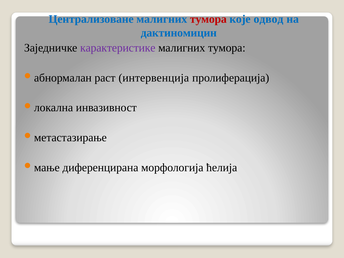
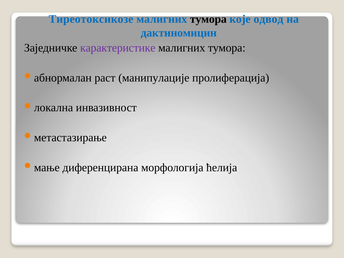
Централизоване: Централизоване -> Тиреотоксикозе
тумора at (208, 19) colour: red -> black
интервенција: интервенција -> манипулације
